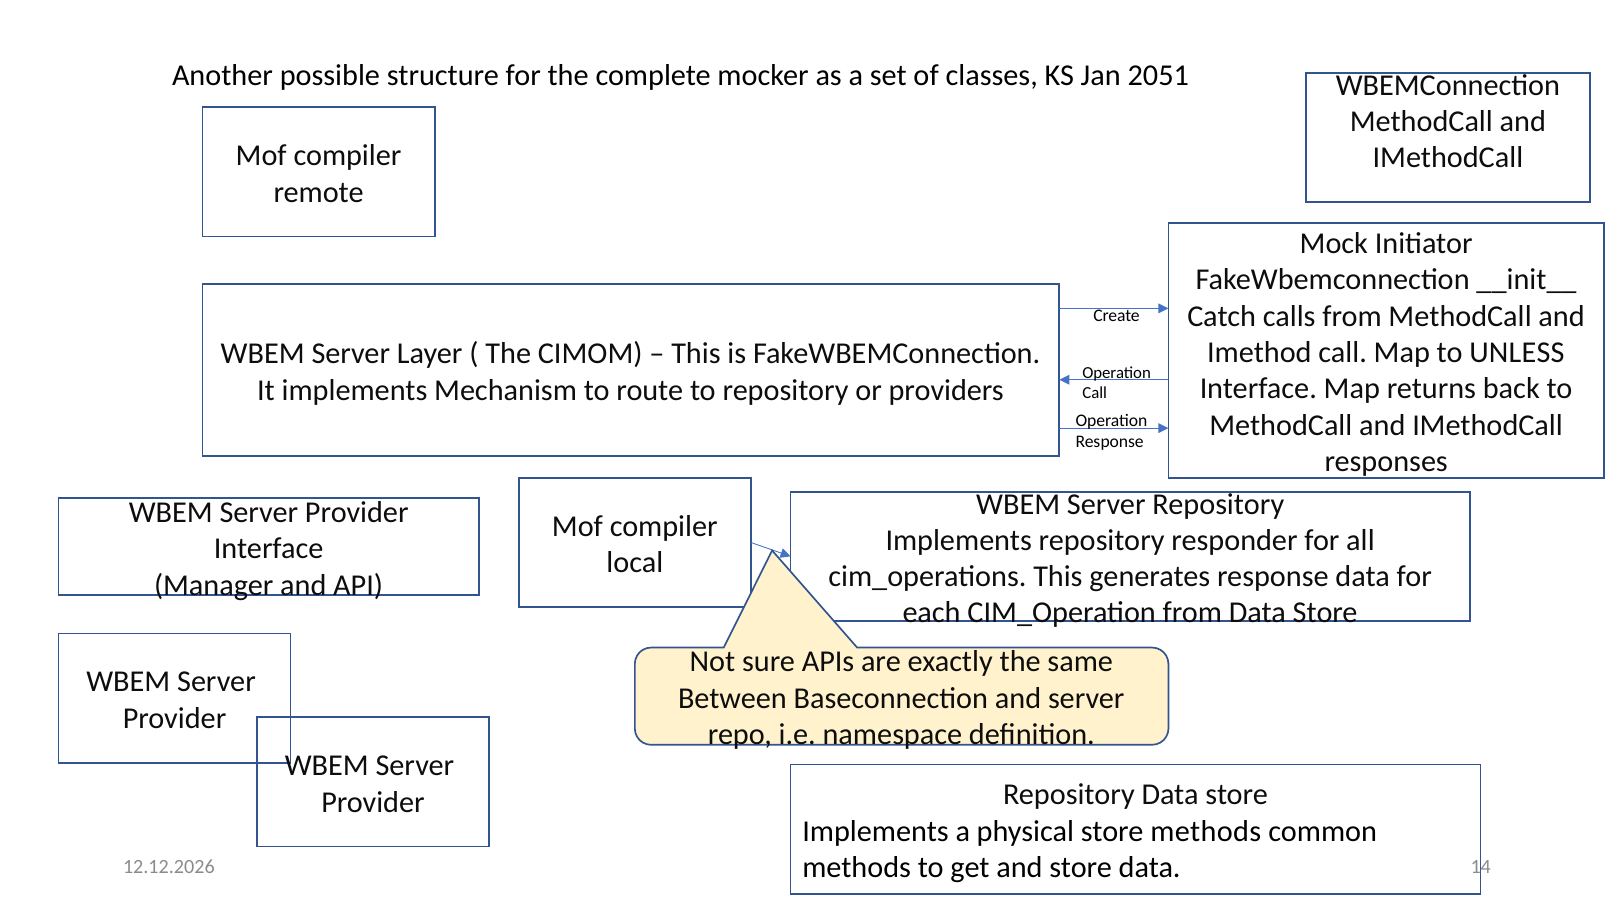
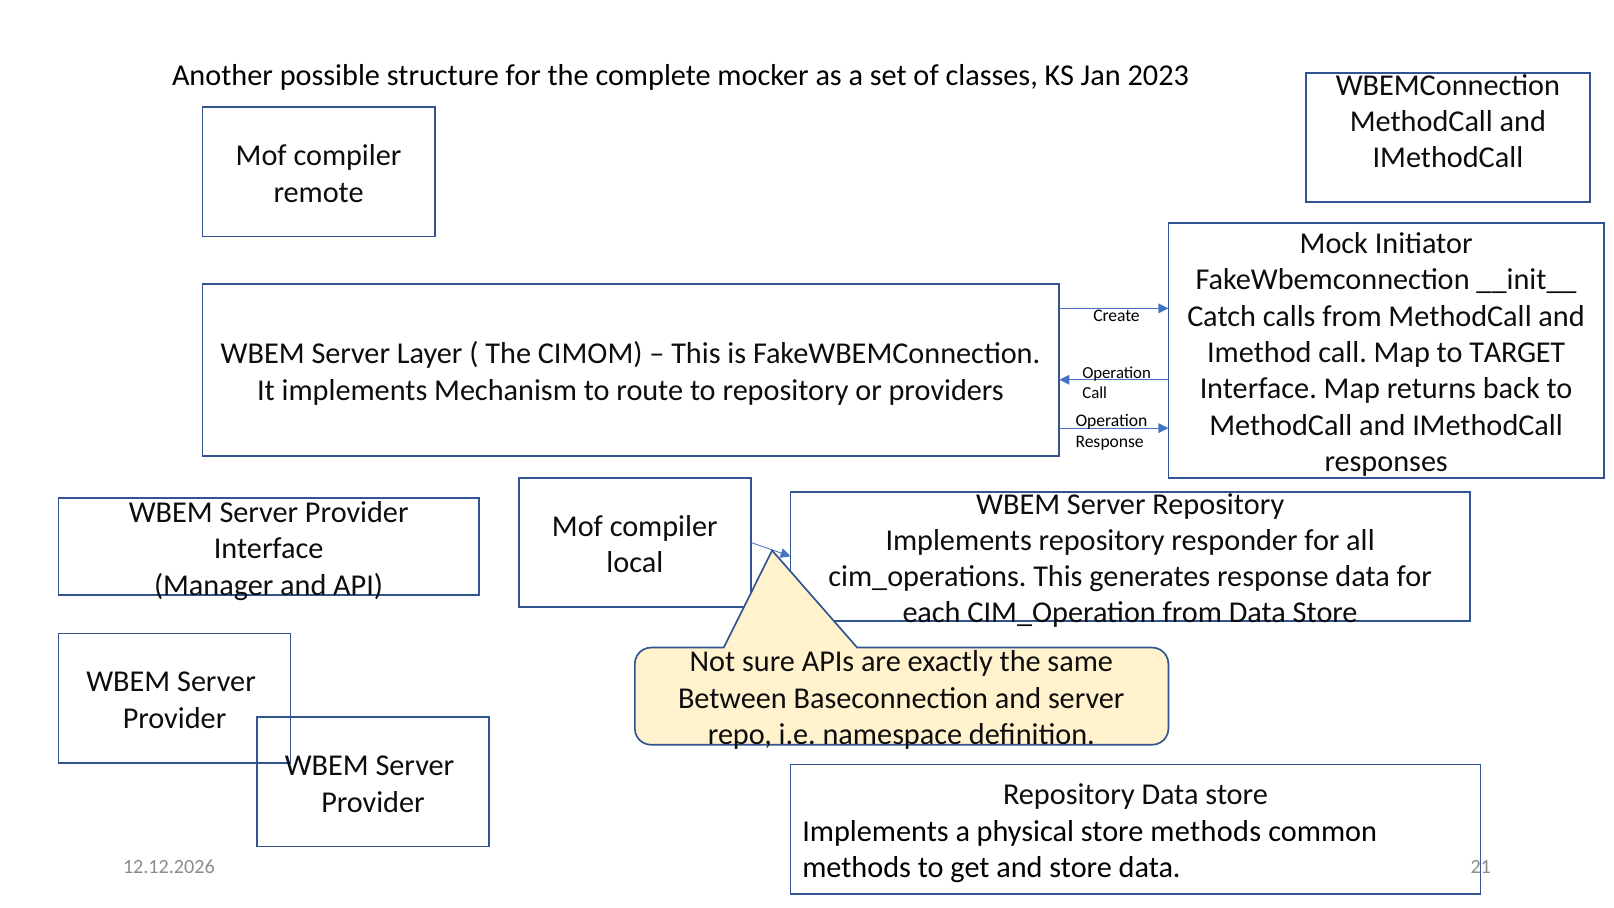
2051: 2051 -> 2023
UNLESS: UNLESS -> TARGET
14: 14 -> 21
